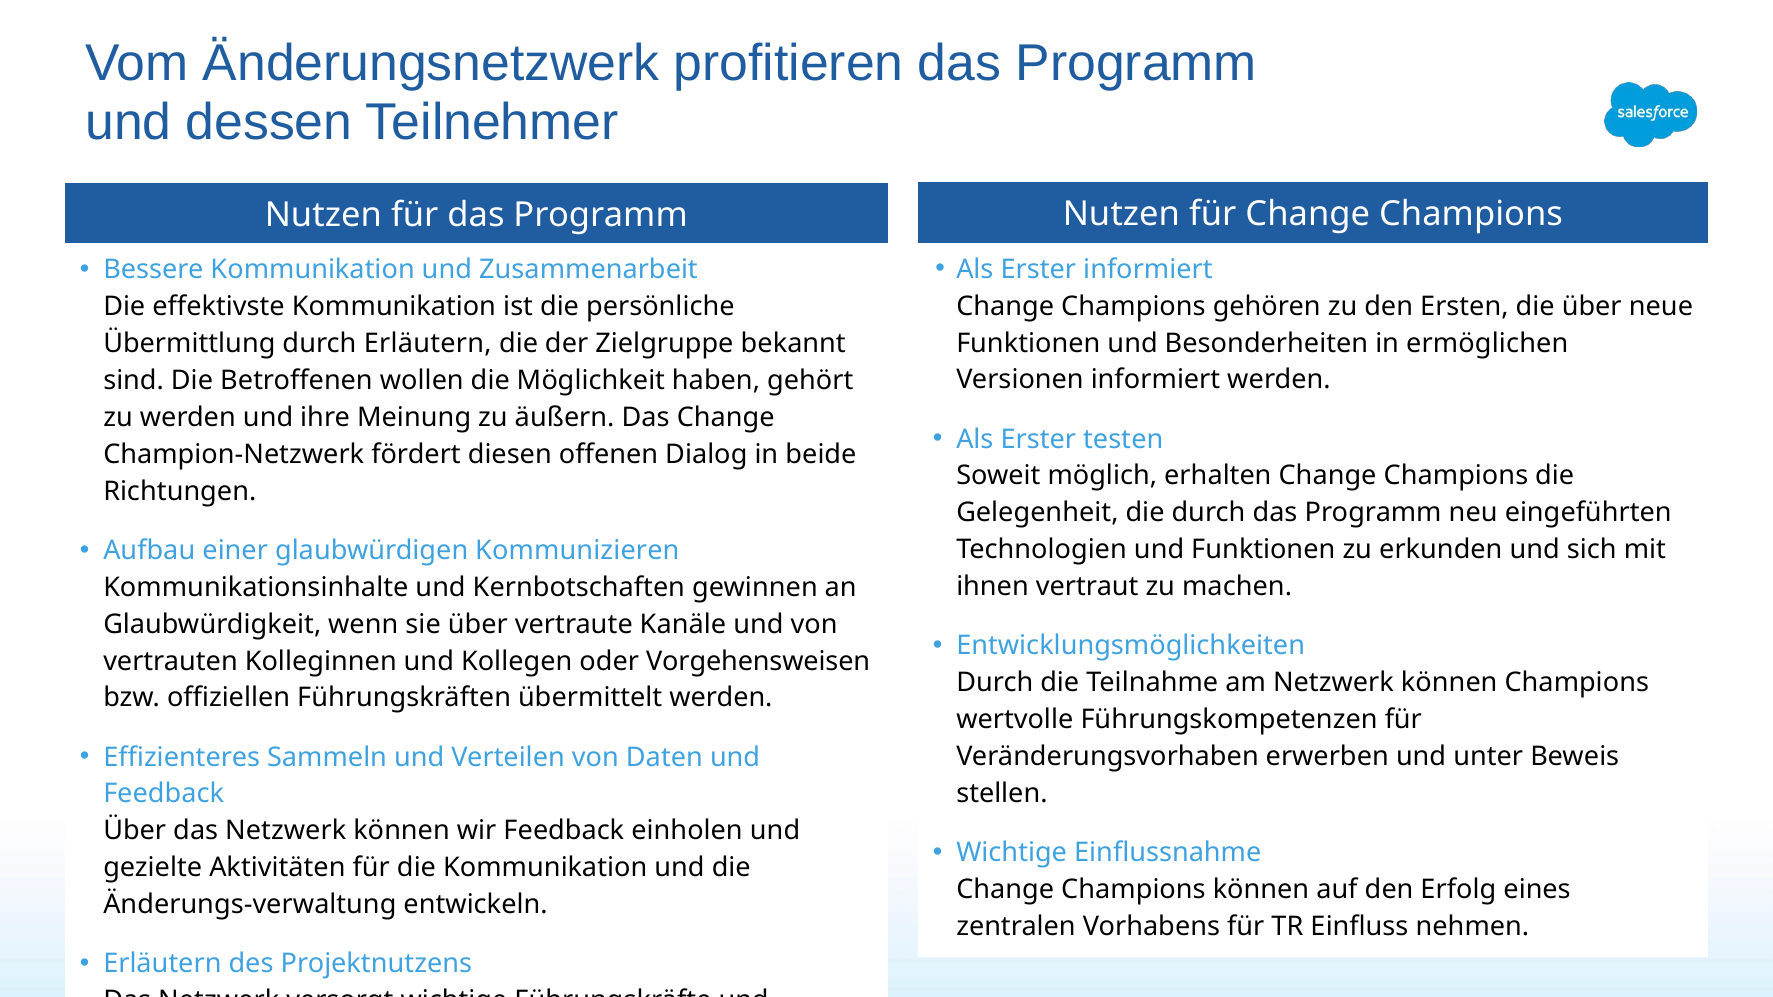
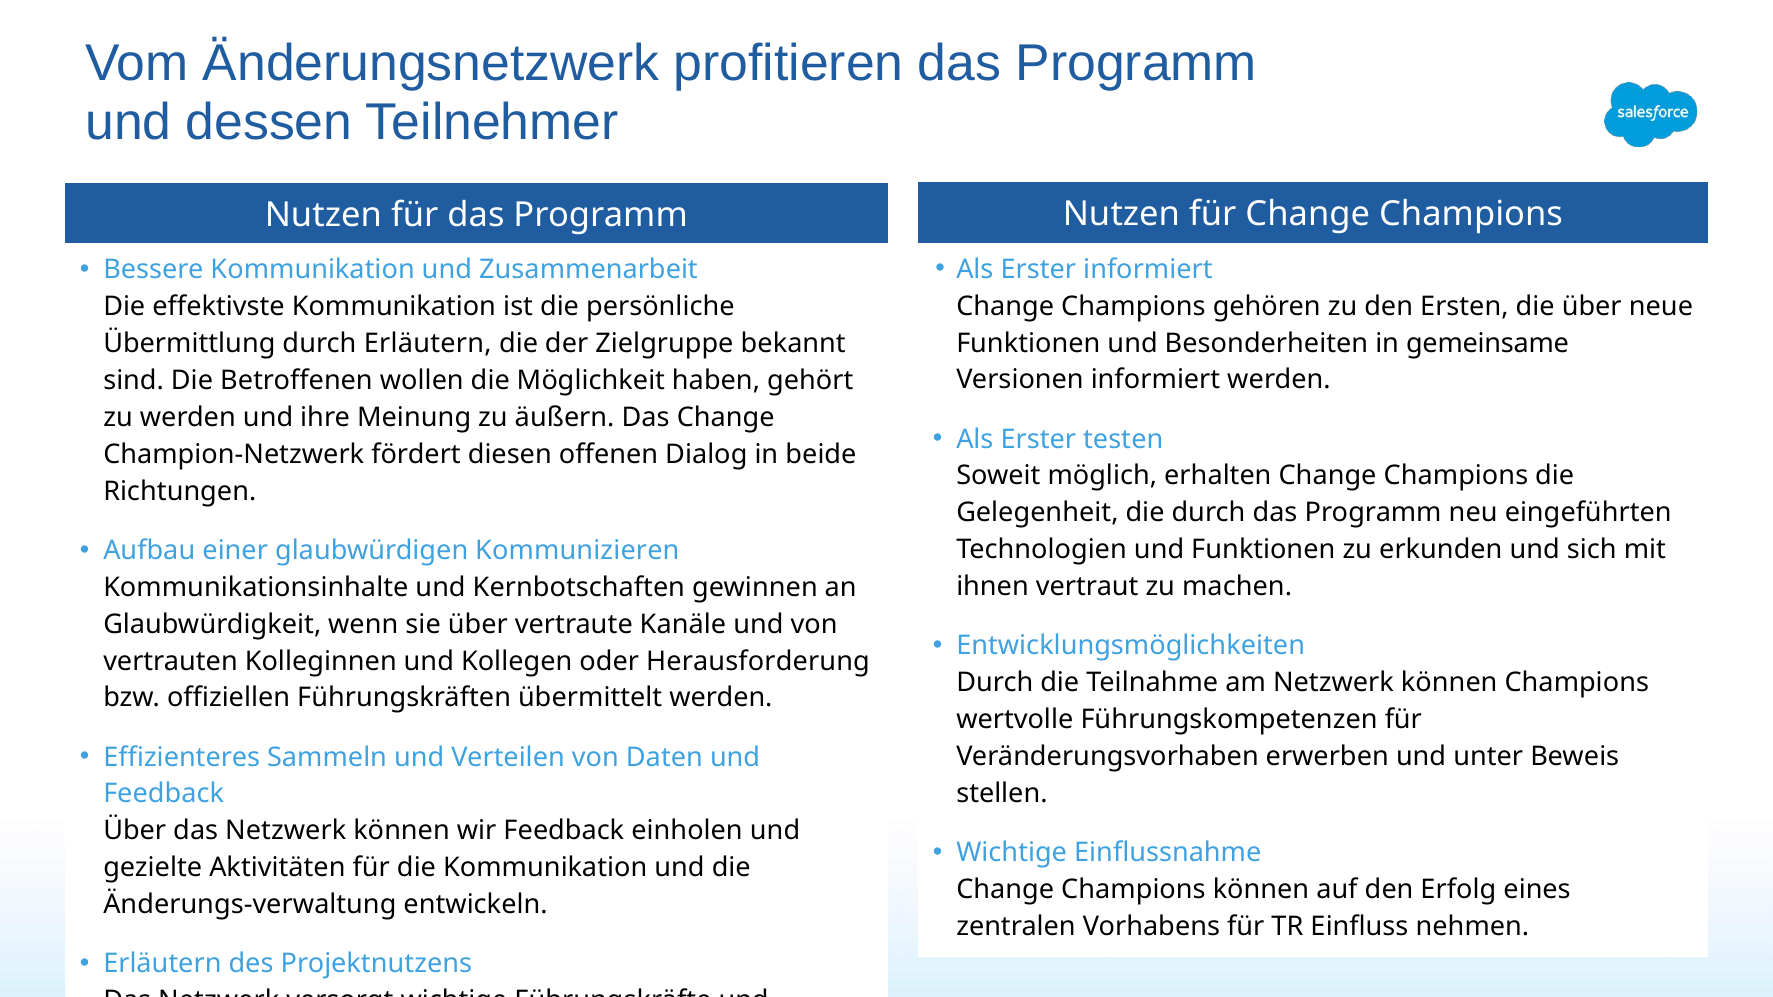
ermöglichen: ermöglichen -> gemeinsame
Vorgehensweisen: Vorgehensweisen -> Herausforderung
